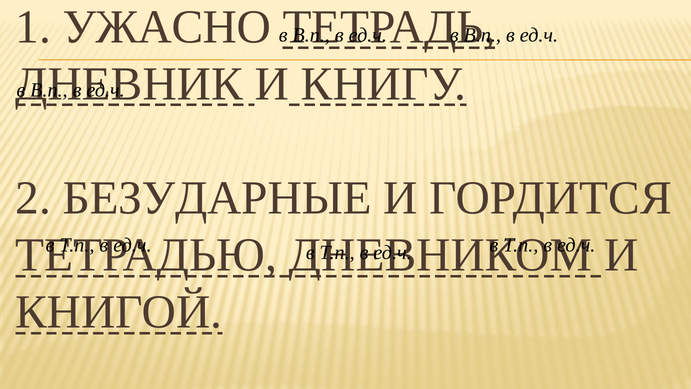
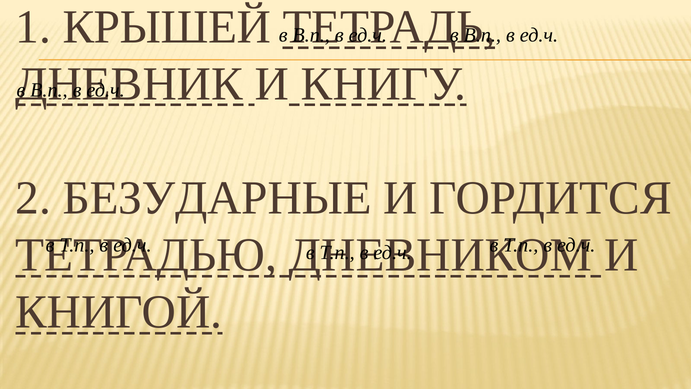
УЖАСНО: УЖАСНО -> КРЫШЕЙ
